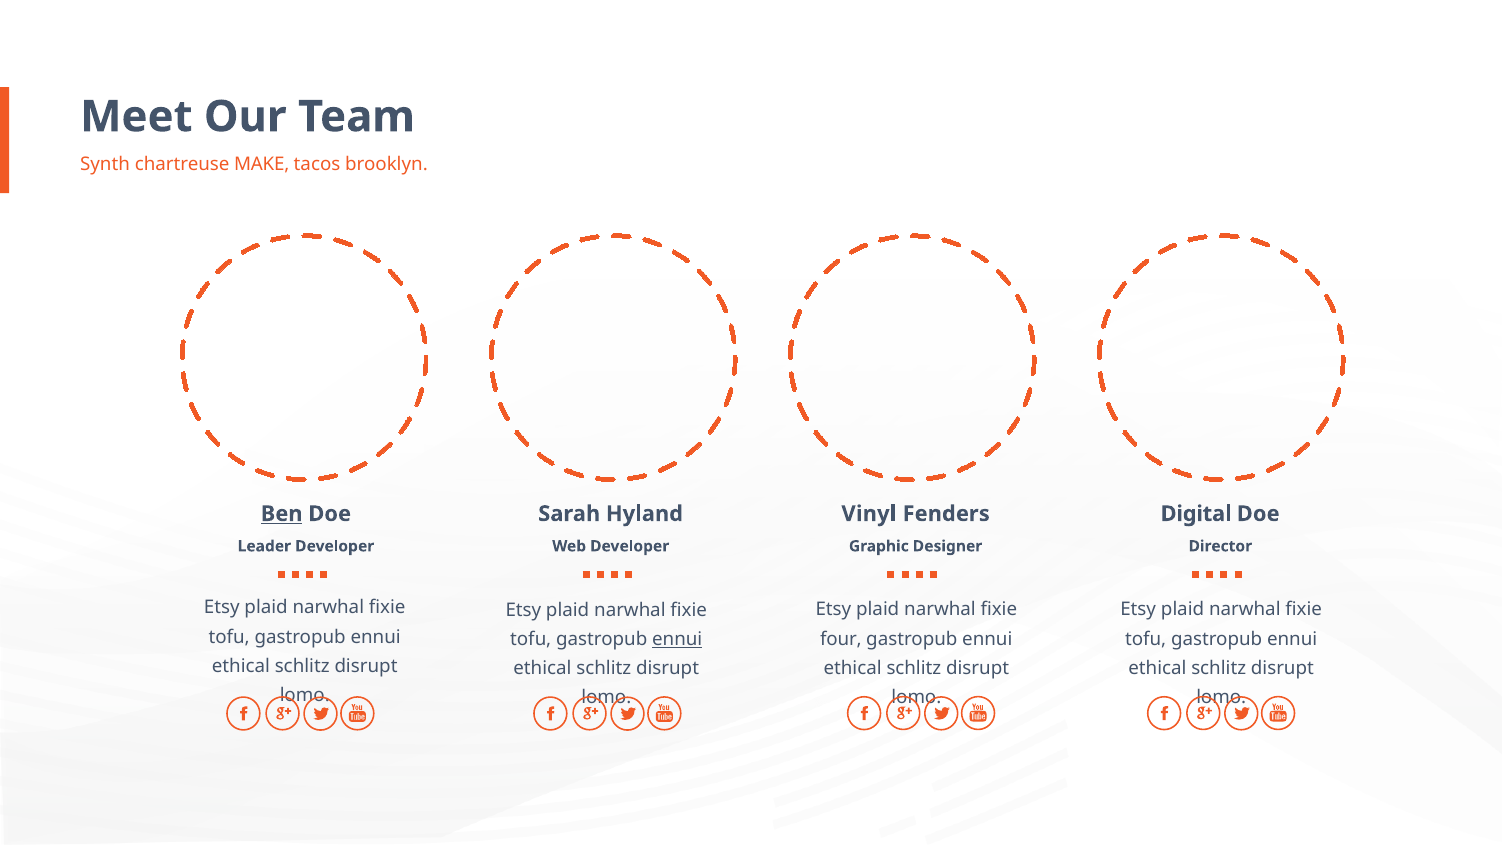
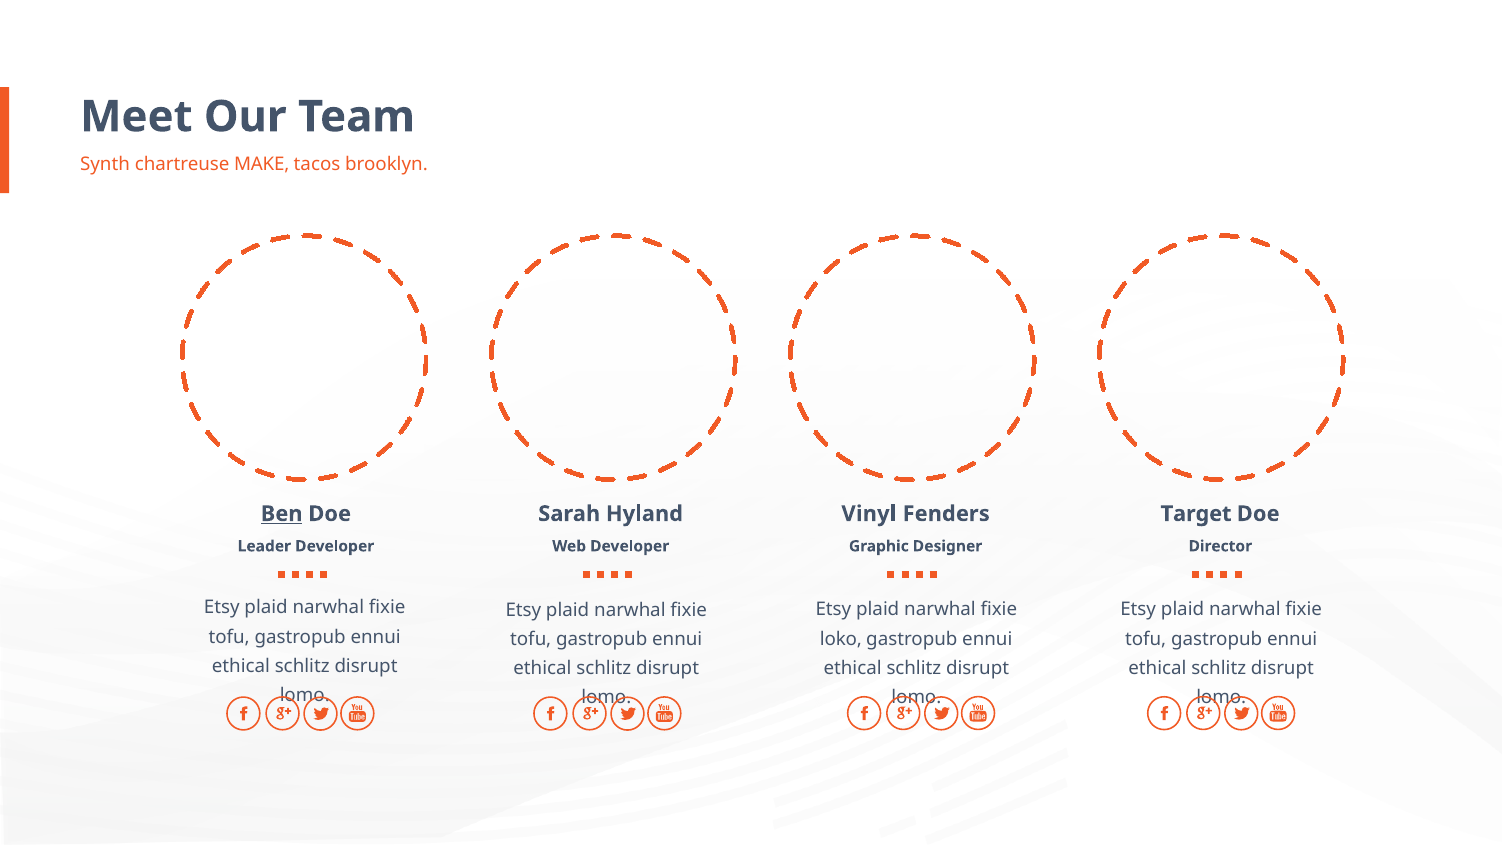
Digital: Digital -> Target
ennui at (677, 639) underline: present -> none
four: four -> loko
